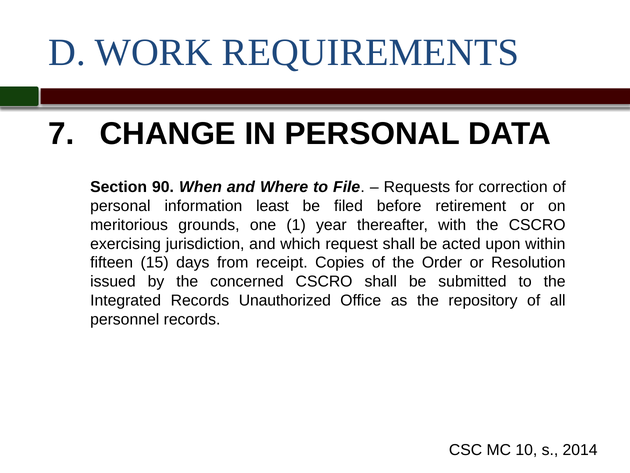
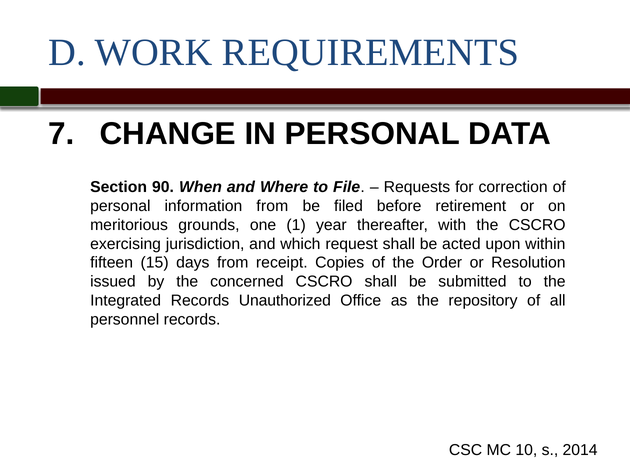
information least: least -> from
